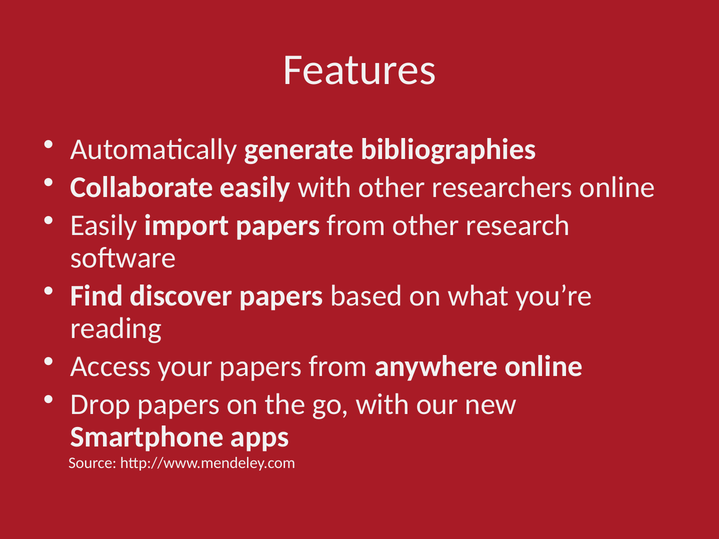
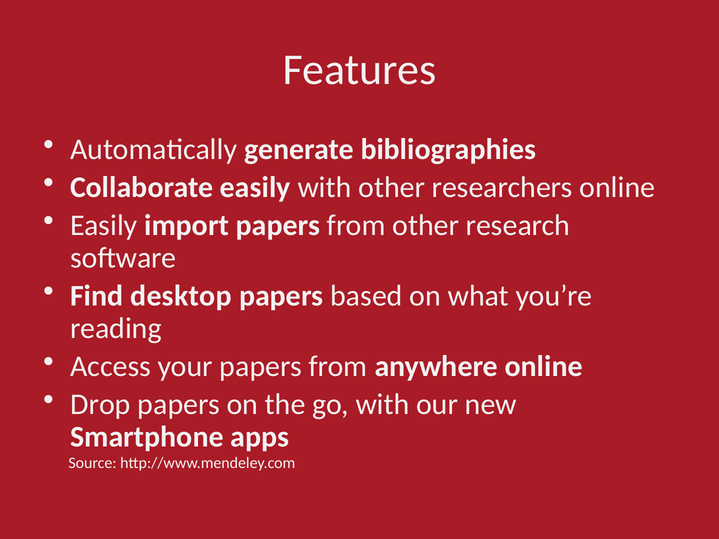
discover: discover -> desktop
